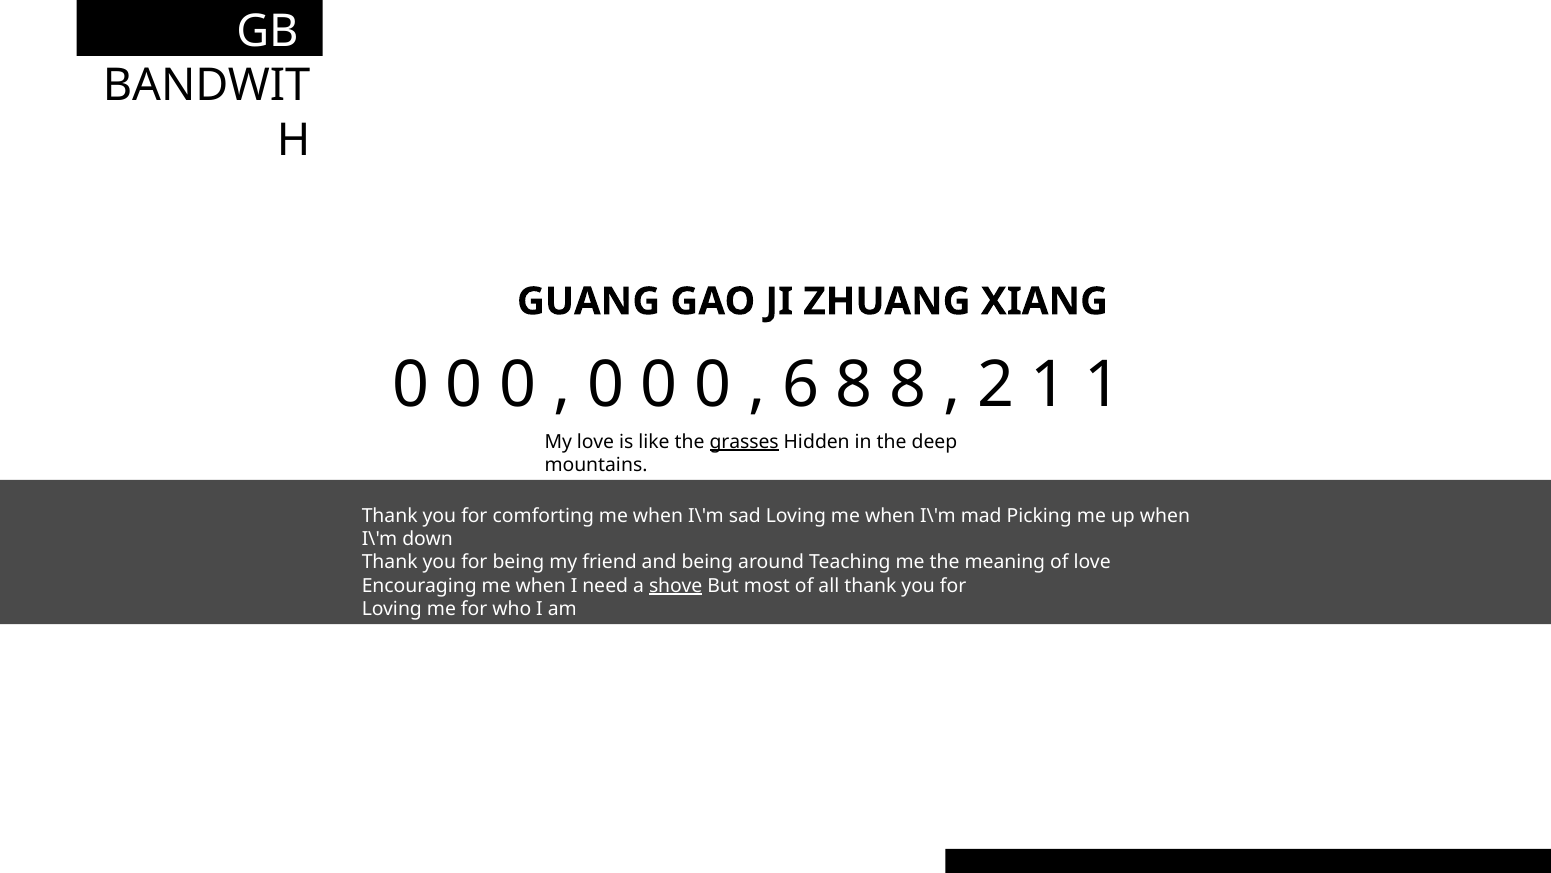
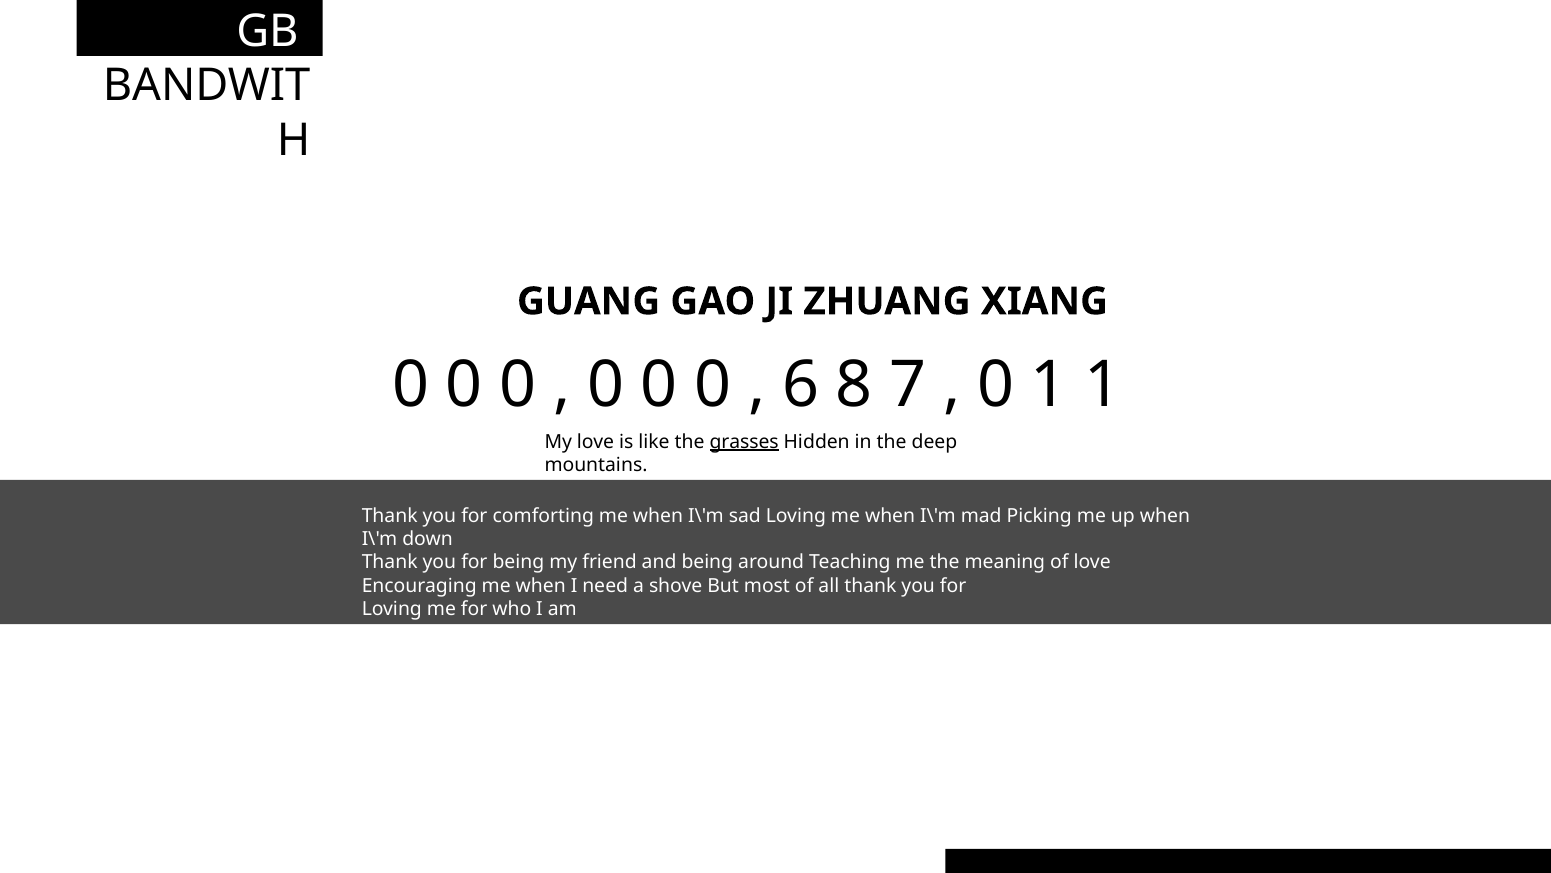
8 8: 8 -> 7
2 at (996, 385): 2 -> 0
shove underline: present -> none
